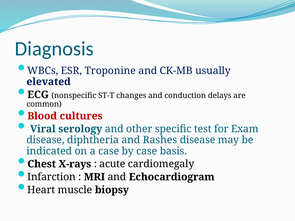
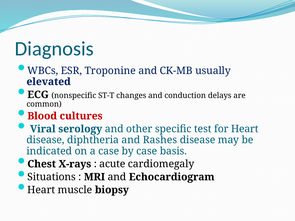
for Exam: Exam -> Heart
Infarction: Infarction -> Situations
